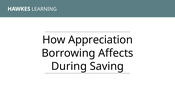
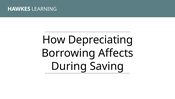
Appreciation: Appreciation -> Depreciating
